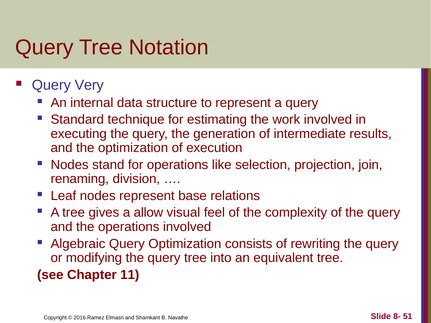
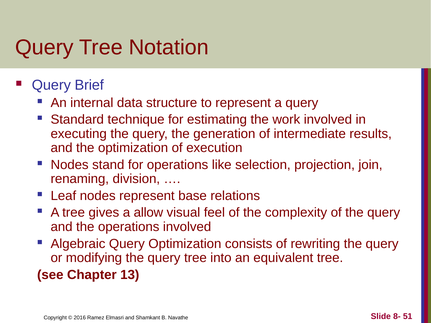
Very: Very -> Brief
11: 11 -> 13
